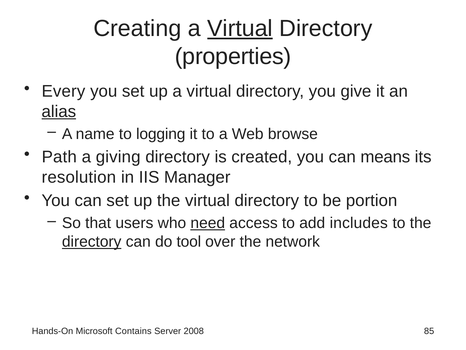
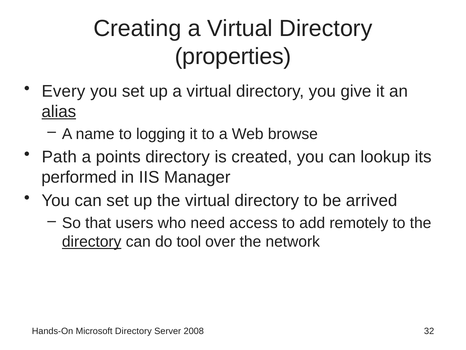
Virtual at (240, 28) underline: present -> none
giving: giving -> points
means: means -> lookup
resolution: resolution -> performed
portion: portion -> arrived
need underline: present -> none
includes: includes -> remotely
Microsoft Contains: Contains -> Directory
85: 85 -> 32
